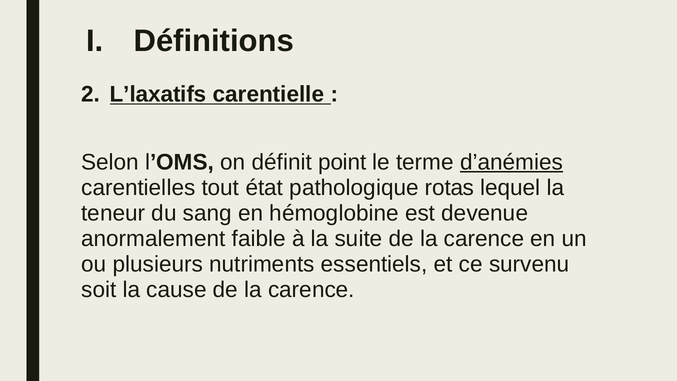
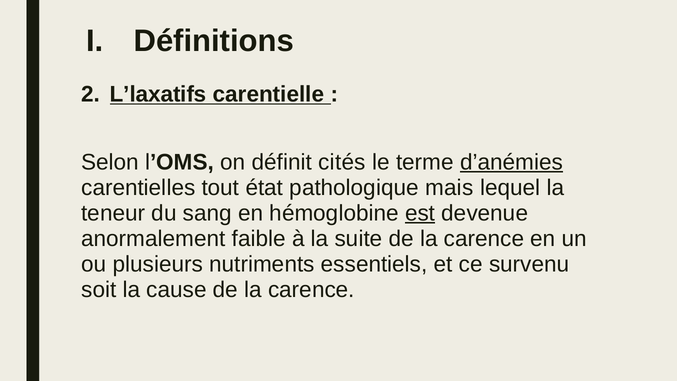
point: point -> cités
rotas: rotas -> mais
est underline: none -> present
